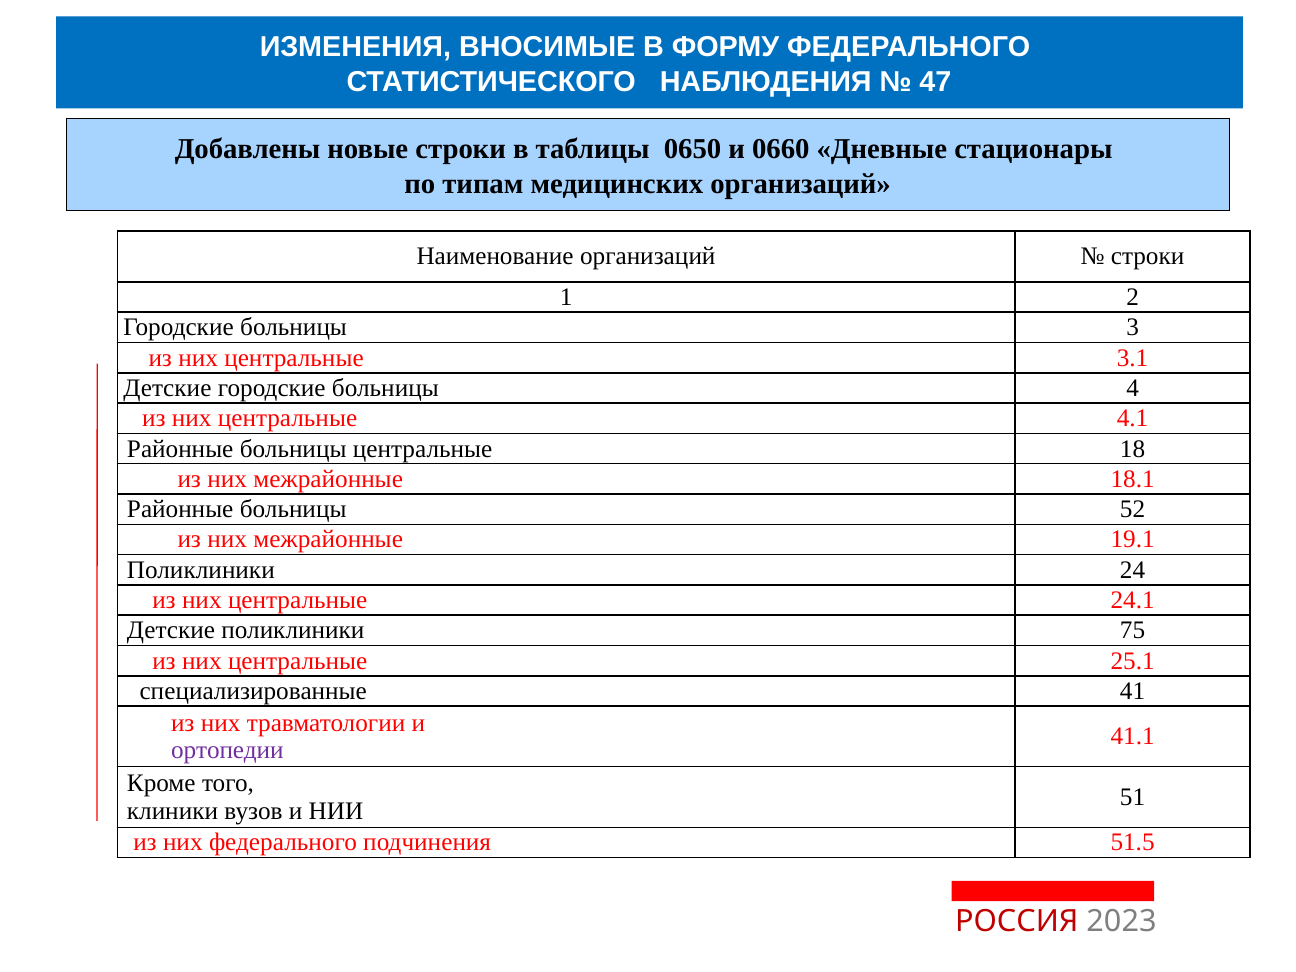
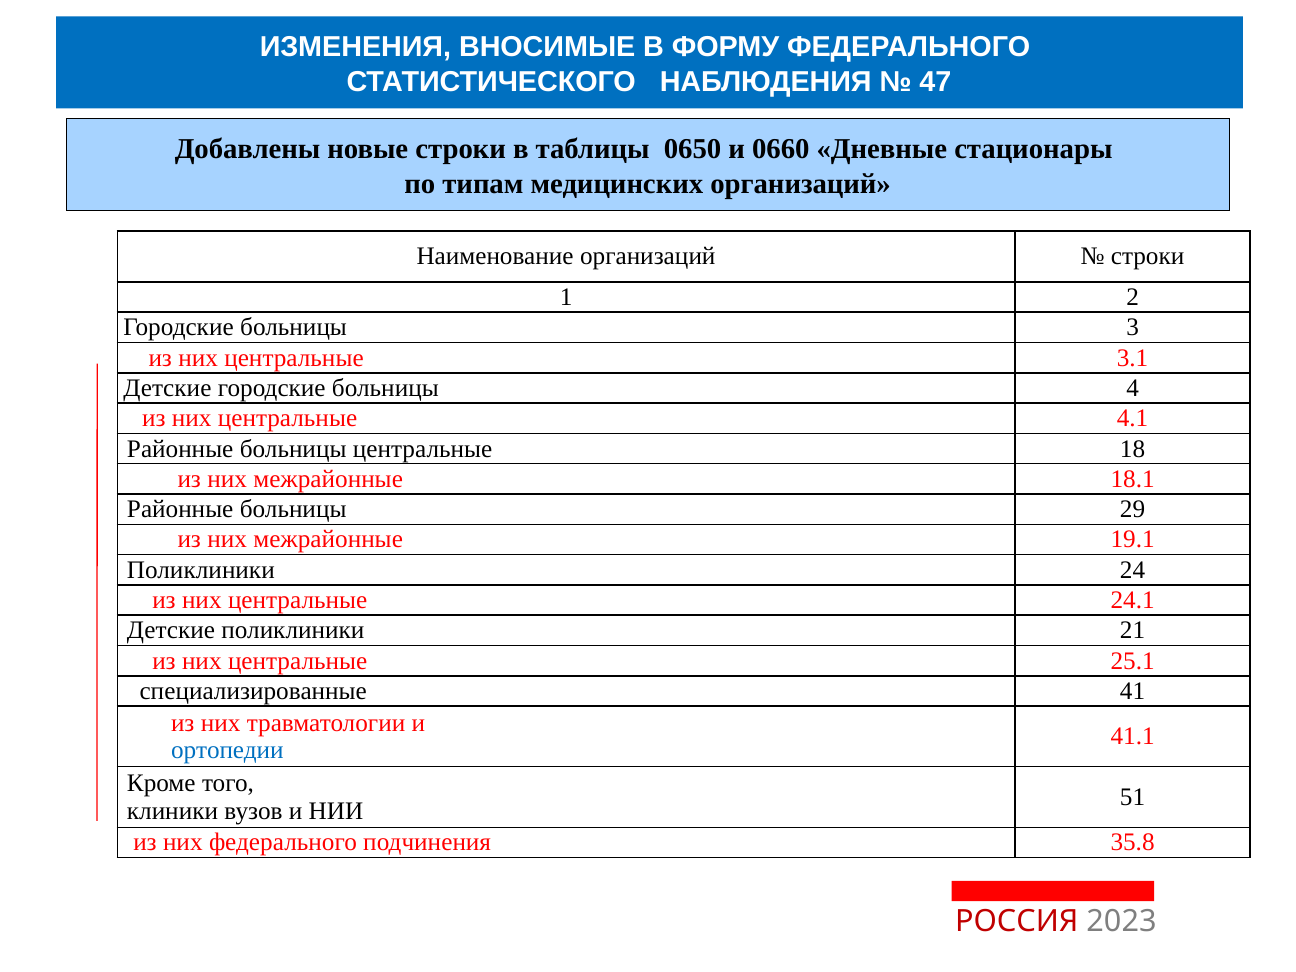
52: 52 -> 29
75: 75 -> 21
ортопедии colour: purple -> blue
51.5: 51.5 -> 35.8
